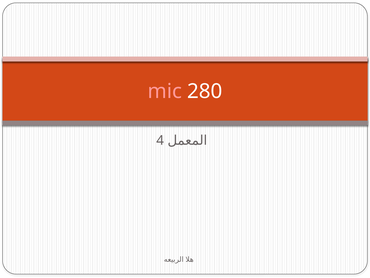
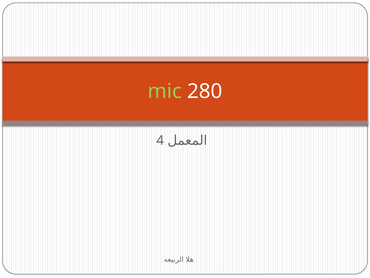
mic colour: pink -> light green
